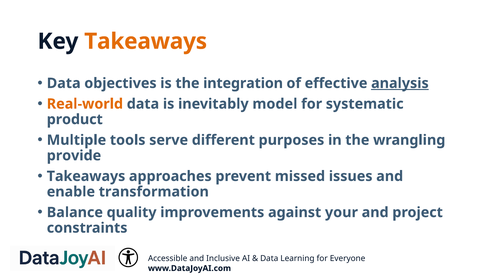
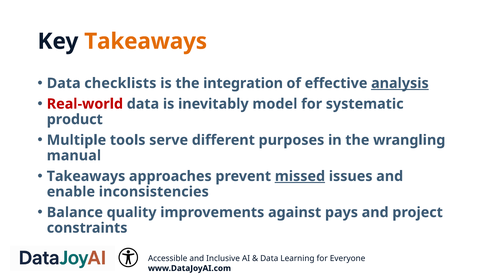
objectives: objectives -> checklists
Real-world colour: orange -> red
provide: provide -> manual
missed underline: none -> present
transformation: transformation -> inconsistencies
your: your -> pays
